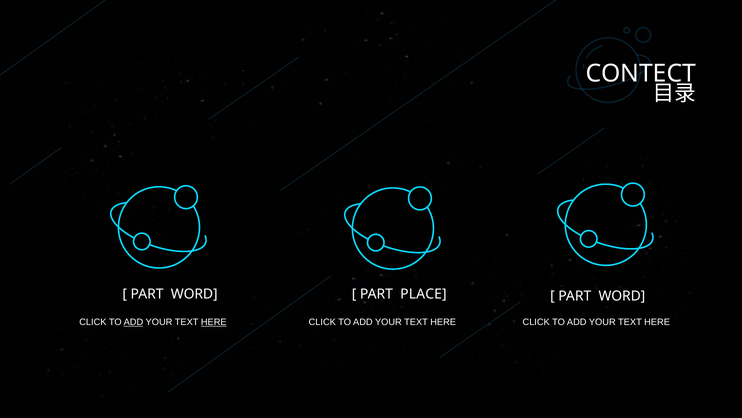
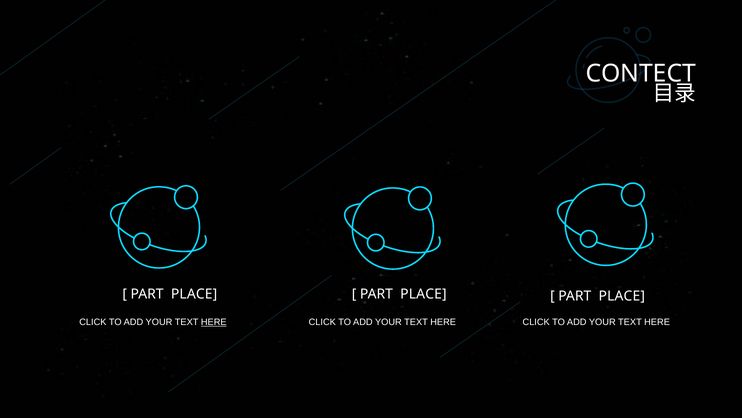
WORD at (194, 294): WORD -> PLACE
WORD at (622, 296): WORD -> PLACE
ADD at (133, 322) underline: present -> none
